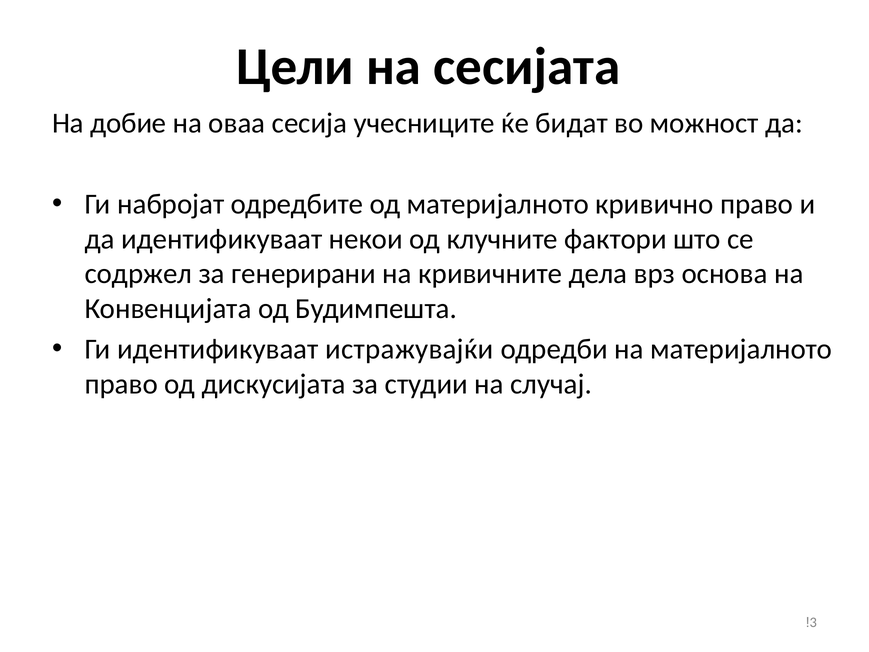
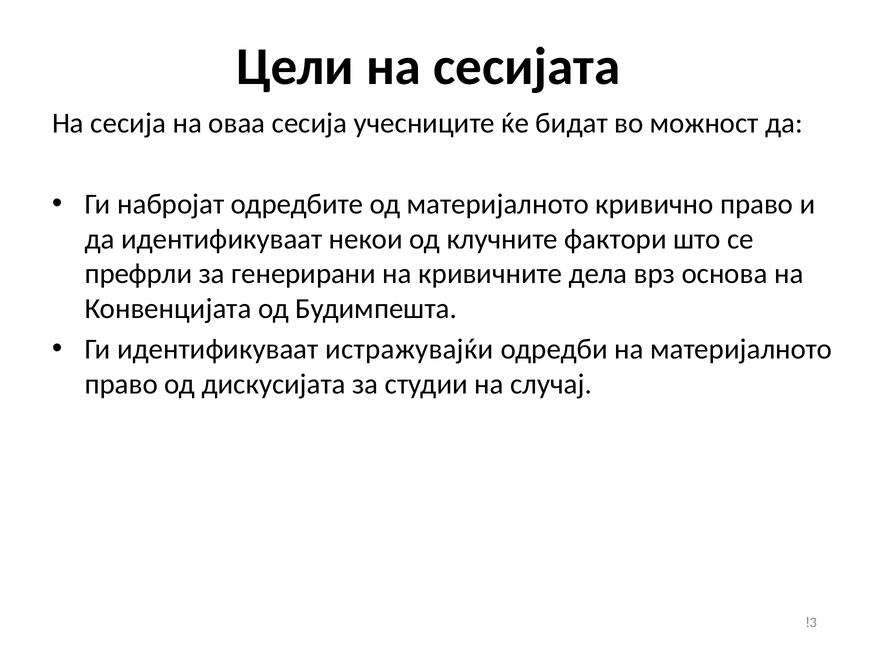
На добие: добие -> сесија
содржел: содржел -> префрли
